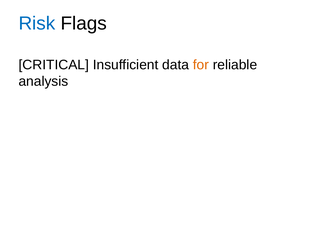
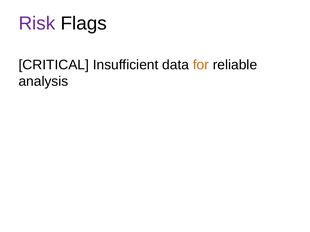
Risk colour: blue -> purple
